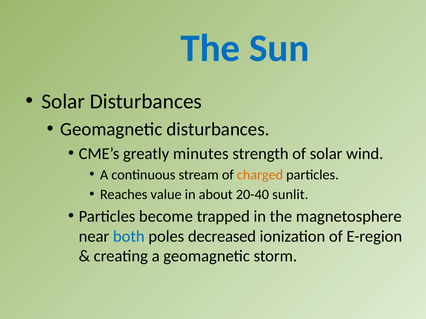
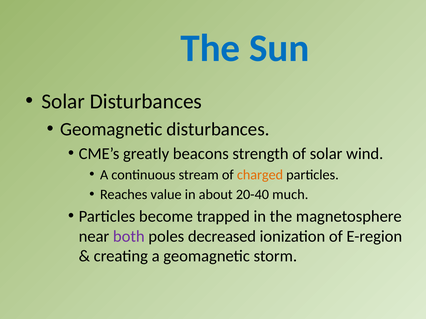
minutes: minutes -> beacons
sunlit: sunlit -> much
both colour: blue -> purple
